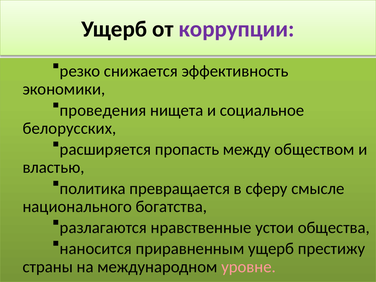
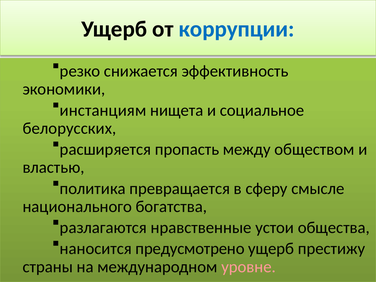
коррупции colour: purple -> blue
проведения: проведения -> инстанциям
приравненным: приравненным -> предусмотрено
